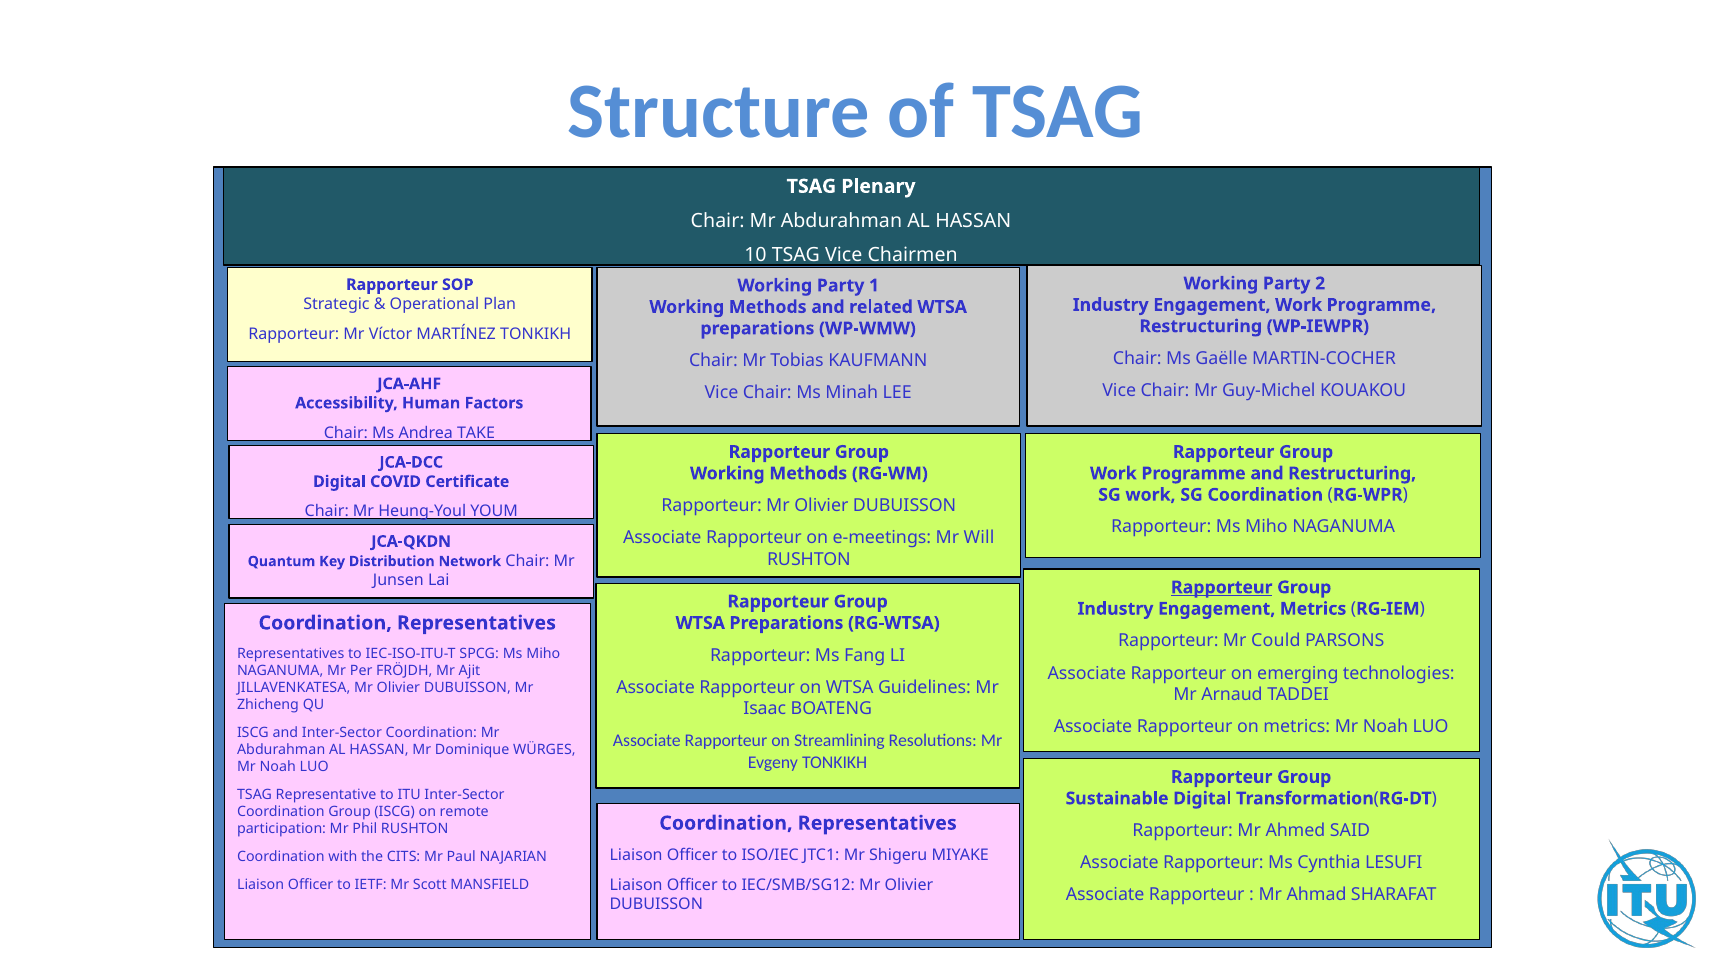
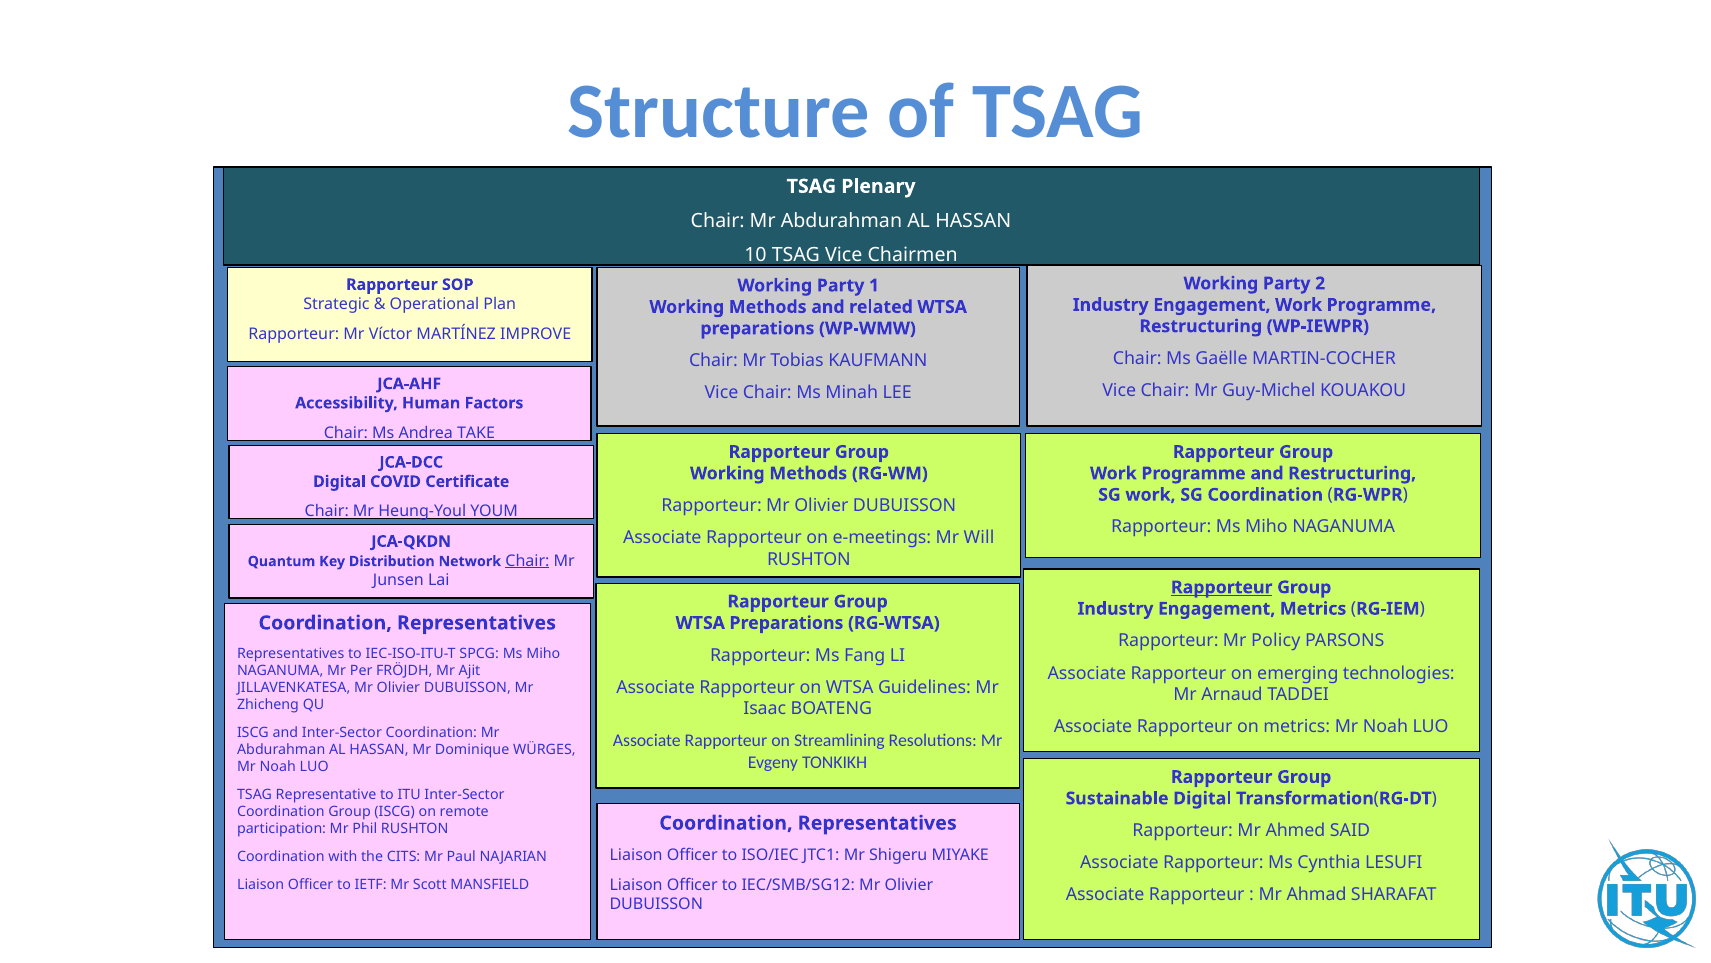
MARTÍNEZ TONKIKH: TONKIKH -> IMPROVE
Chair at (527, 560) underline: none -> present
Could: Could -> Policy
